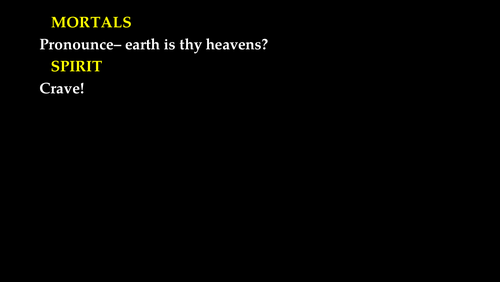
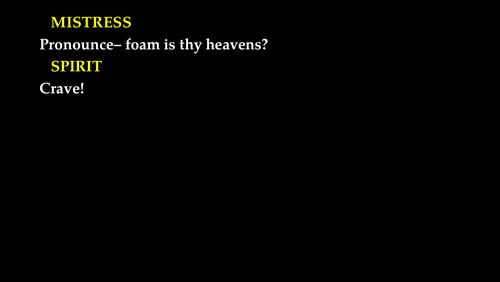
MORTALS: MORTALS -> MISTRESS
earth: earth -> foam
